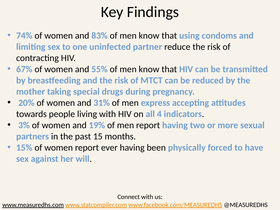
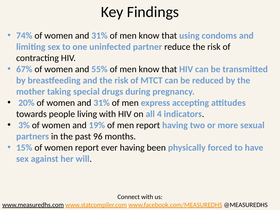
83% at (100, 36): 83% -> 31%
15: 15 -> 96
